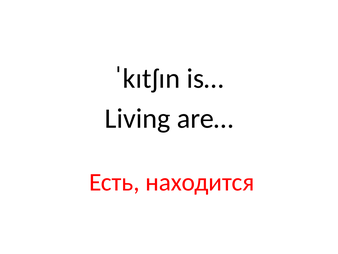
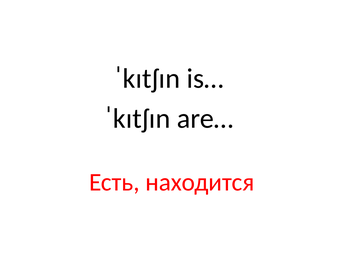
Living at (138, 118): Living -> ˈkɪtʃɪn
